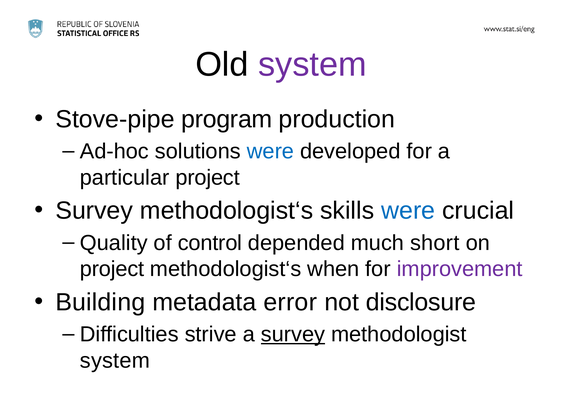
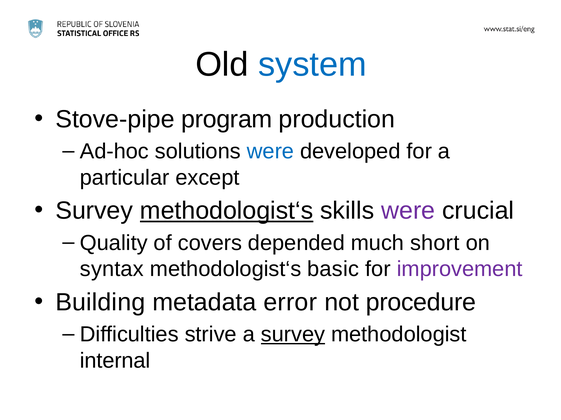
system at (312, 65) colour: purple -> blue
particular project: project -> except
methodologist‘s at (227, 211) underline: none -> present
were at (408, 211) colour: blue -> purple
control: control -> covers
project at (112, 270): project -> syntax
when: when -> basic
disclosure: disclosure -> procedure
system at (115, 361): system -> internal
